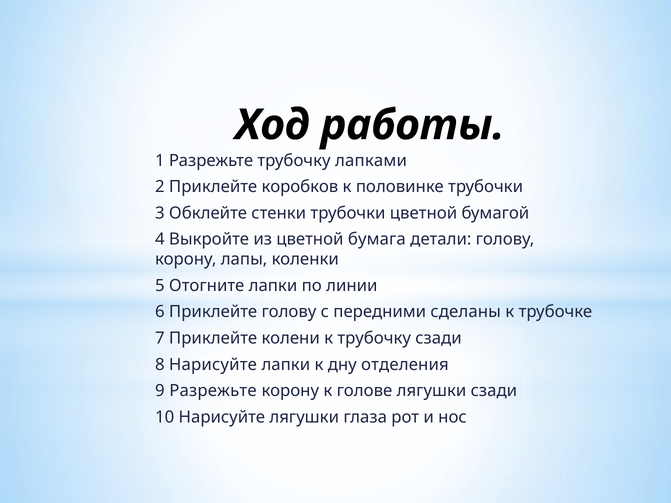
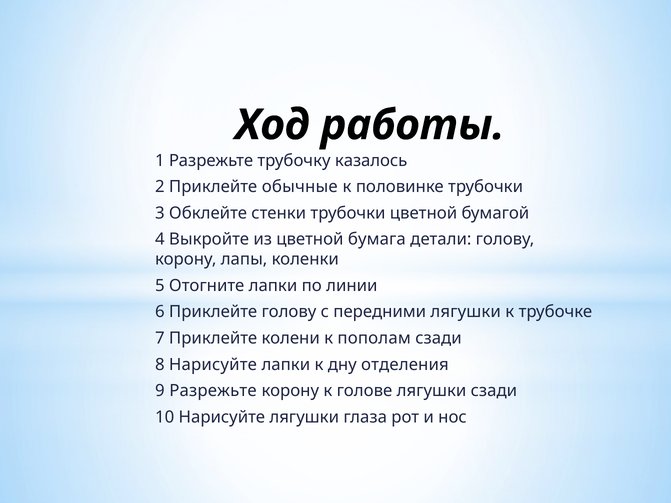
лапками: лапками -> казалось
коробков: коробков -> обычные
передними сделаны: сделаны -> лягушки
к трубочку: трубочку -> пополам
